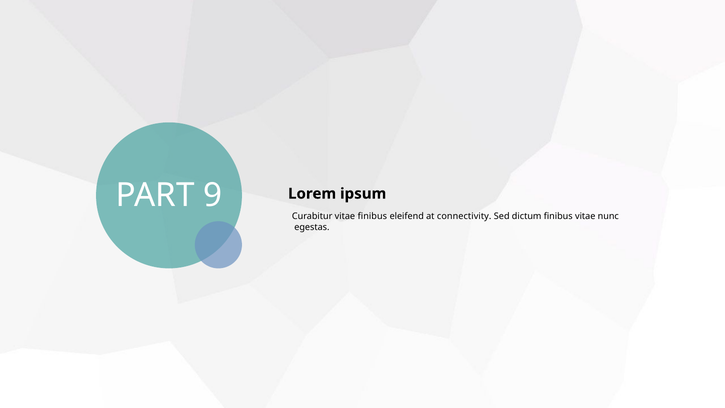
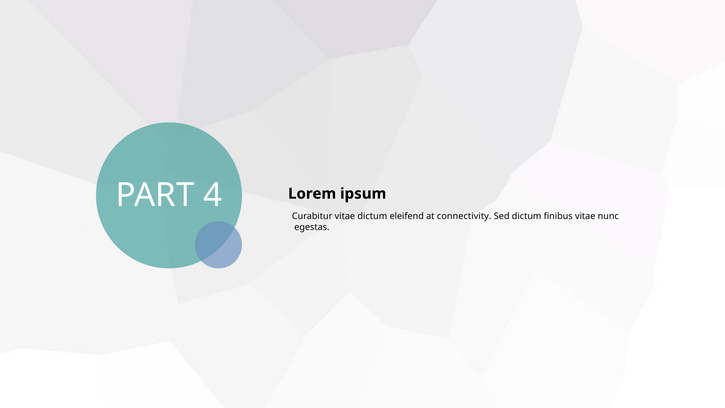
9: 9 -> 4
vitae finibus: finibus -> dictum
